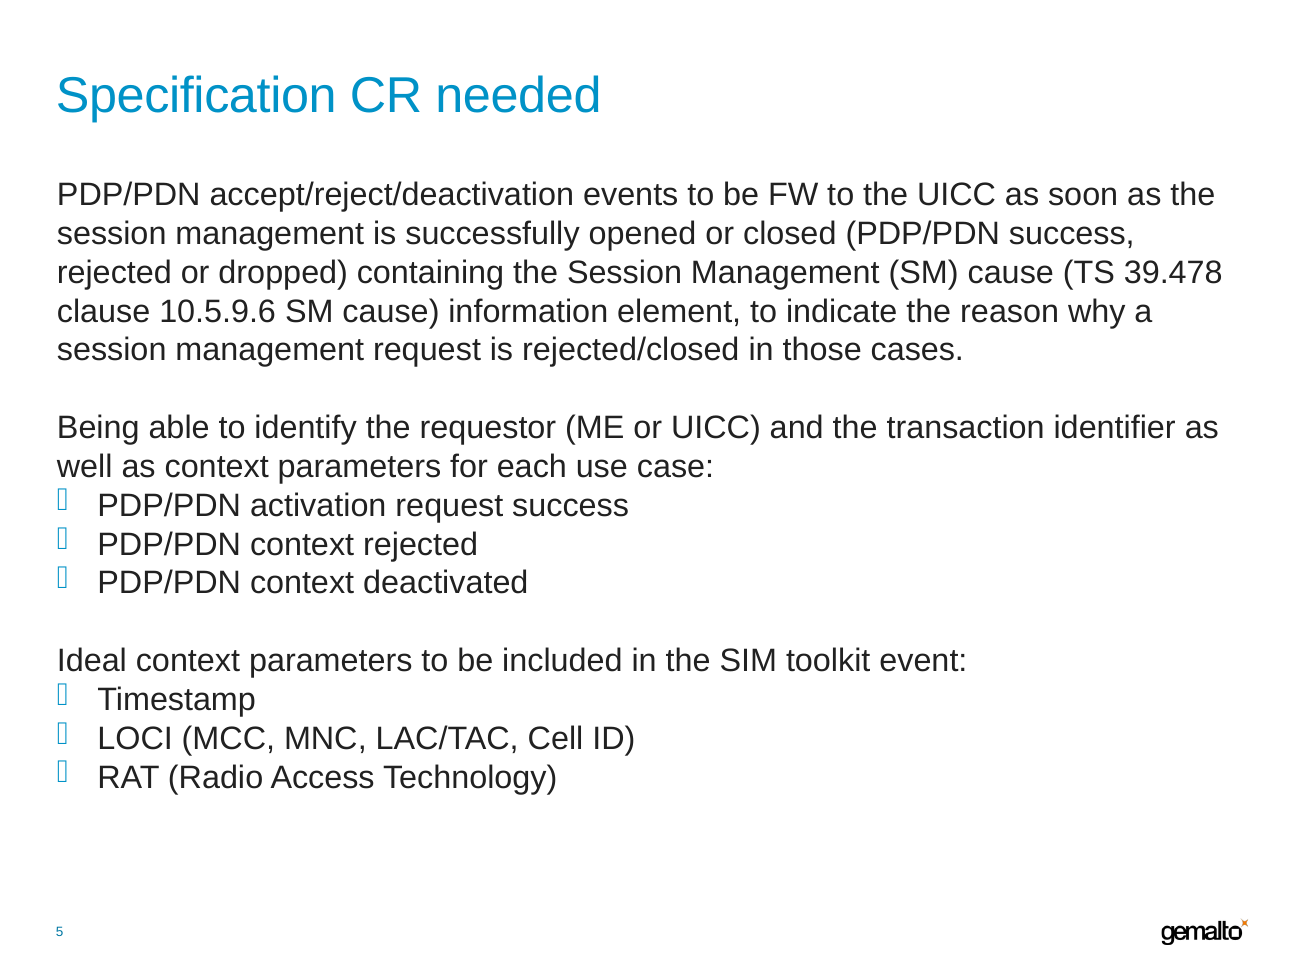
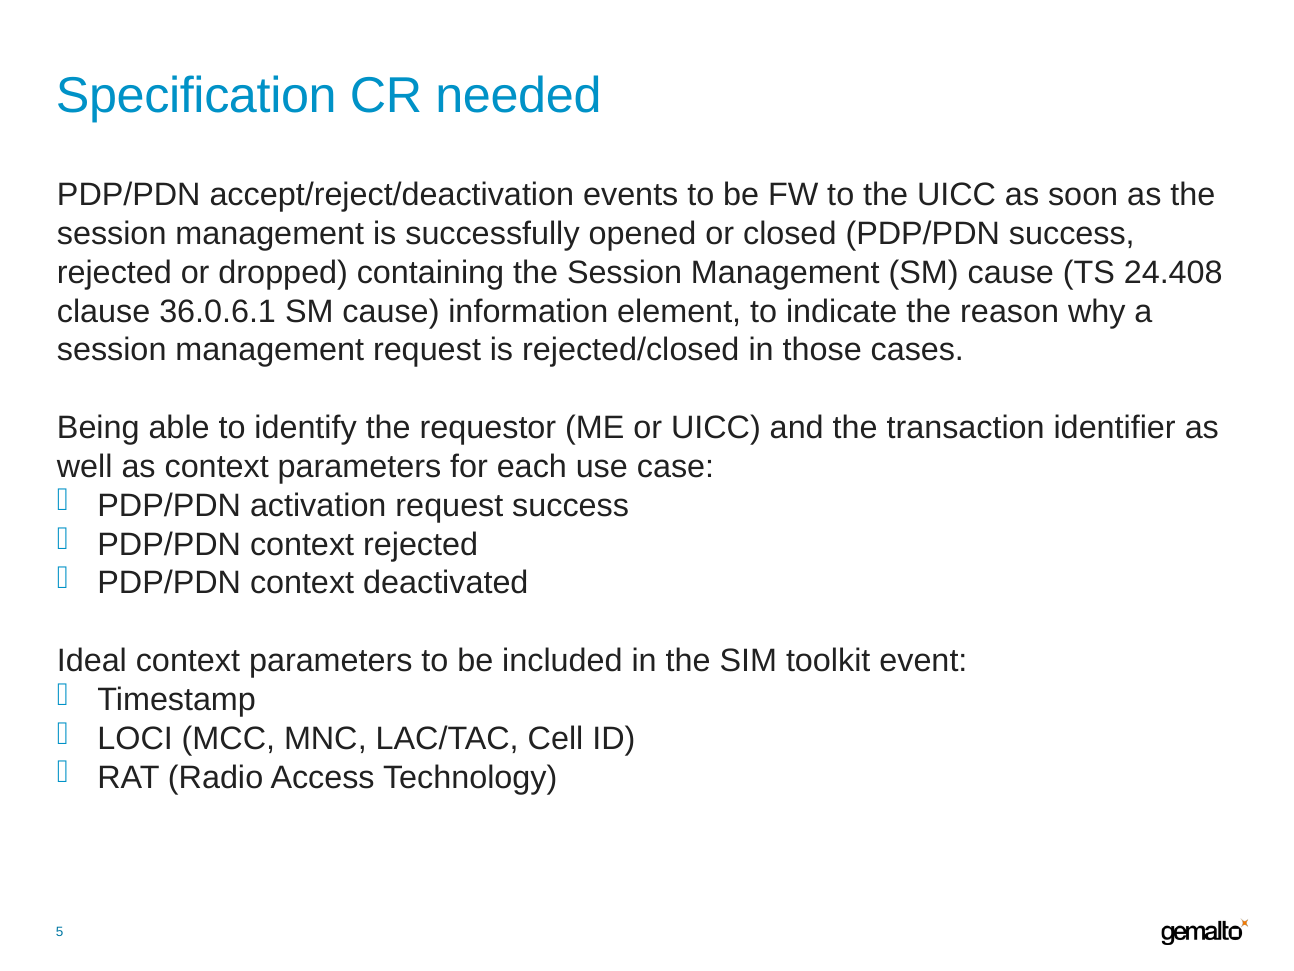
39.478: 39.478 -> 24.408
10.5.9.6: 10.5.9.6 -> 36.0.6.1
